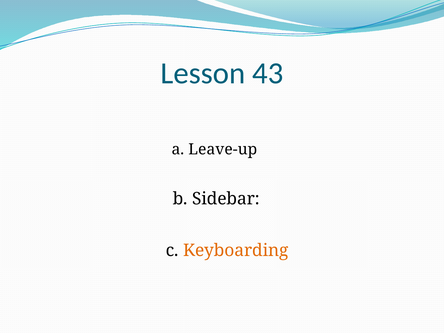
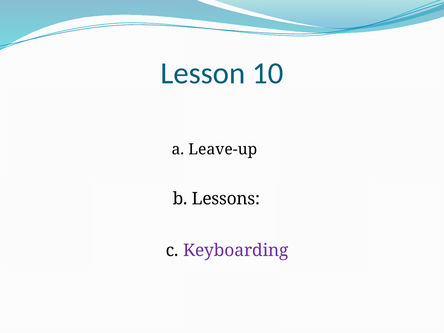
43: 43 -> 10
Sidebar: Sidebar -> Lessons
Keyboarding colour: orange -> purple
